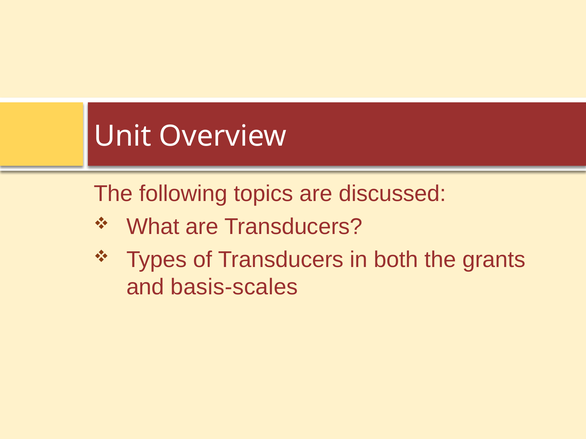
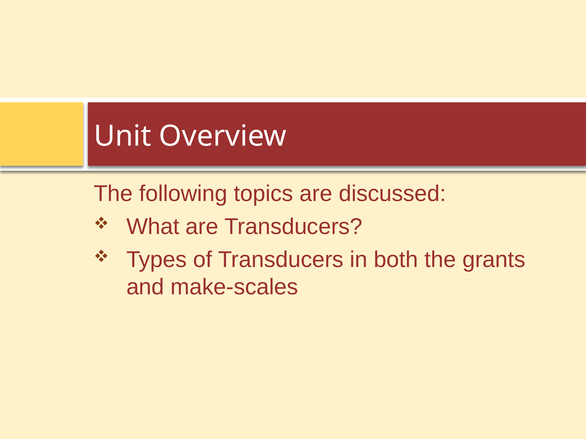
basis-scales: basis-scales -> make-scales
